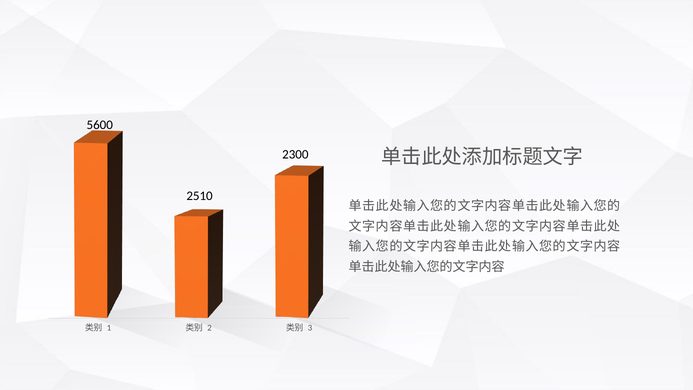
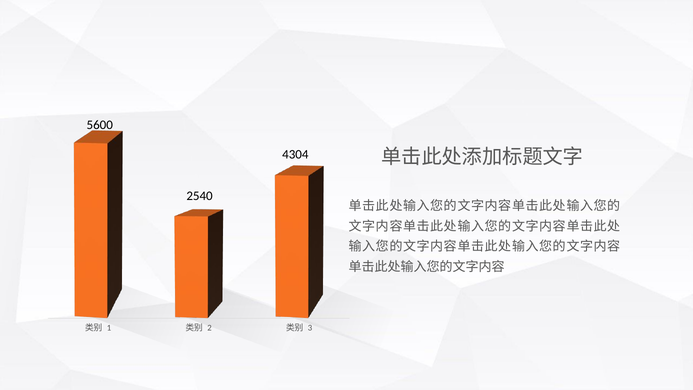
2300: 2300 -> 4304
2510: 2510 -> 2540
